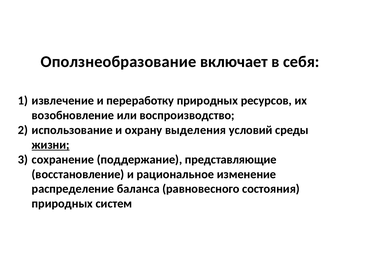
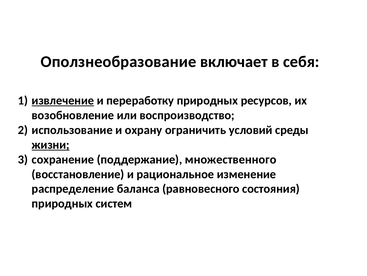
извлечение underline: none -> present
выделения: выделения -> ограничить
представляющие: представляющие -> множественного
